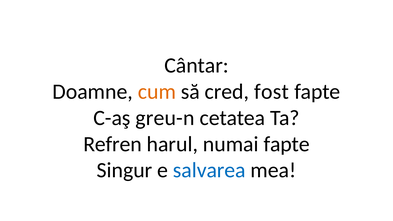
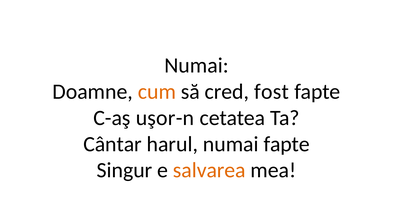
Cântar at (197, 66): Cântar -> Numai
greu-n: greu-n -> uşor-n
Refren: Refren -> Cântar
salvarea colour: blue -> orange
